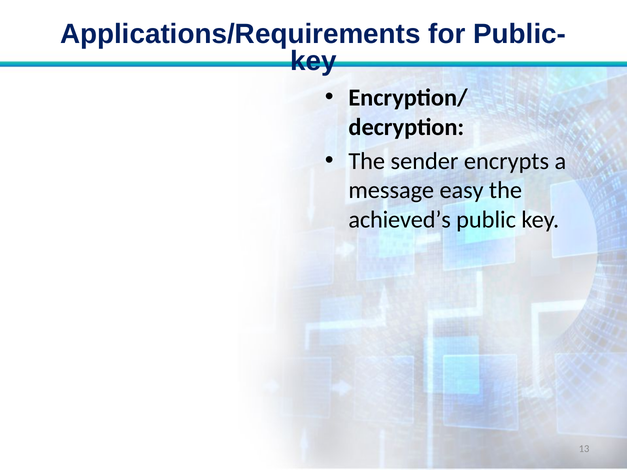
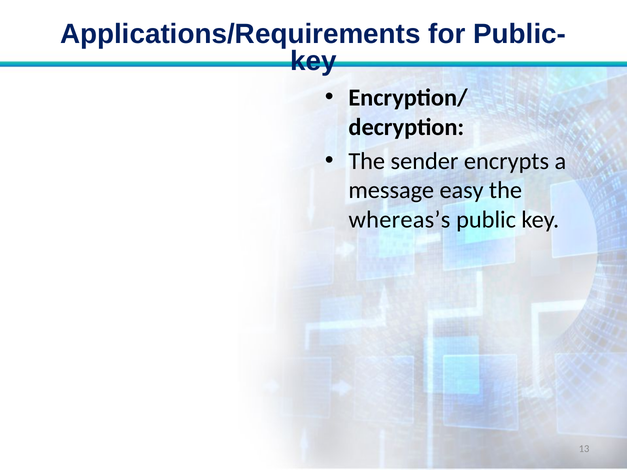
achieved’s: achieved’s -> whereas’s
